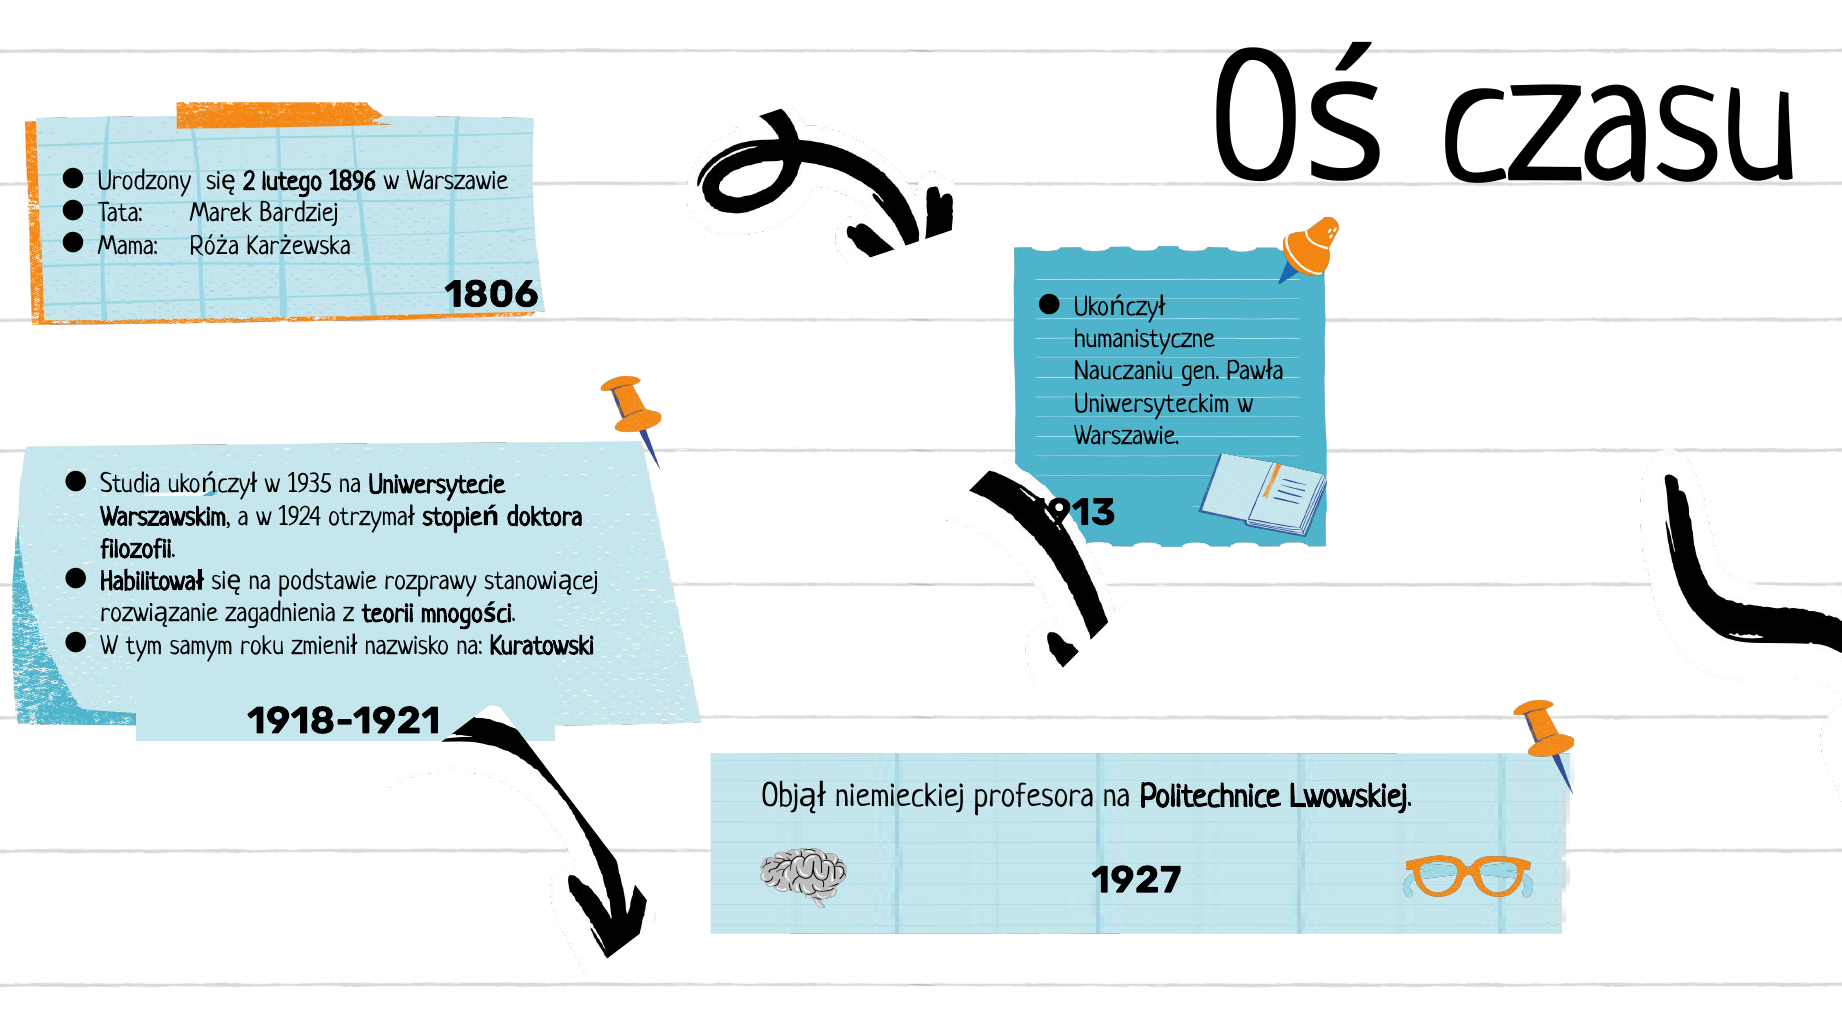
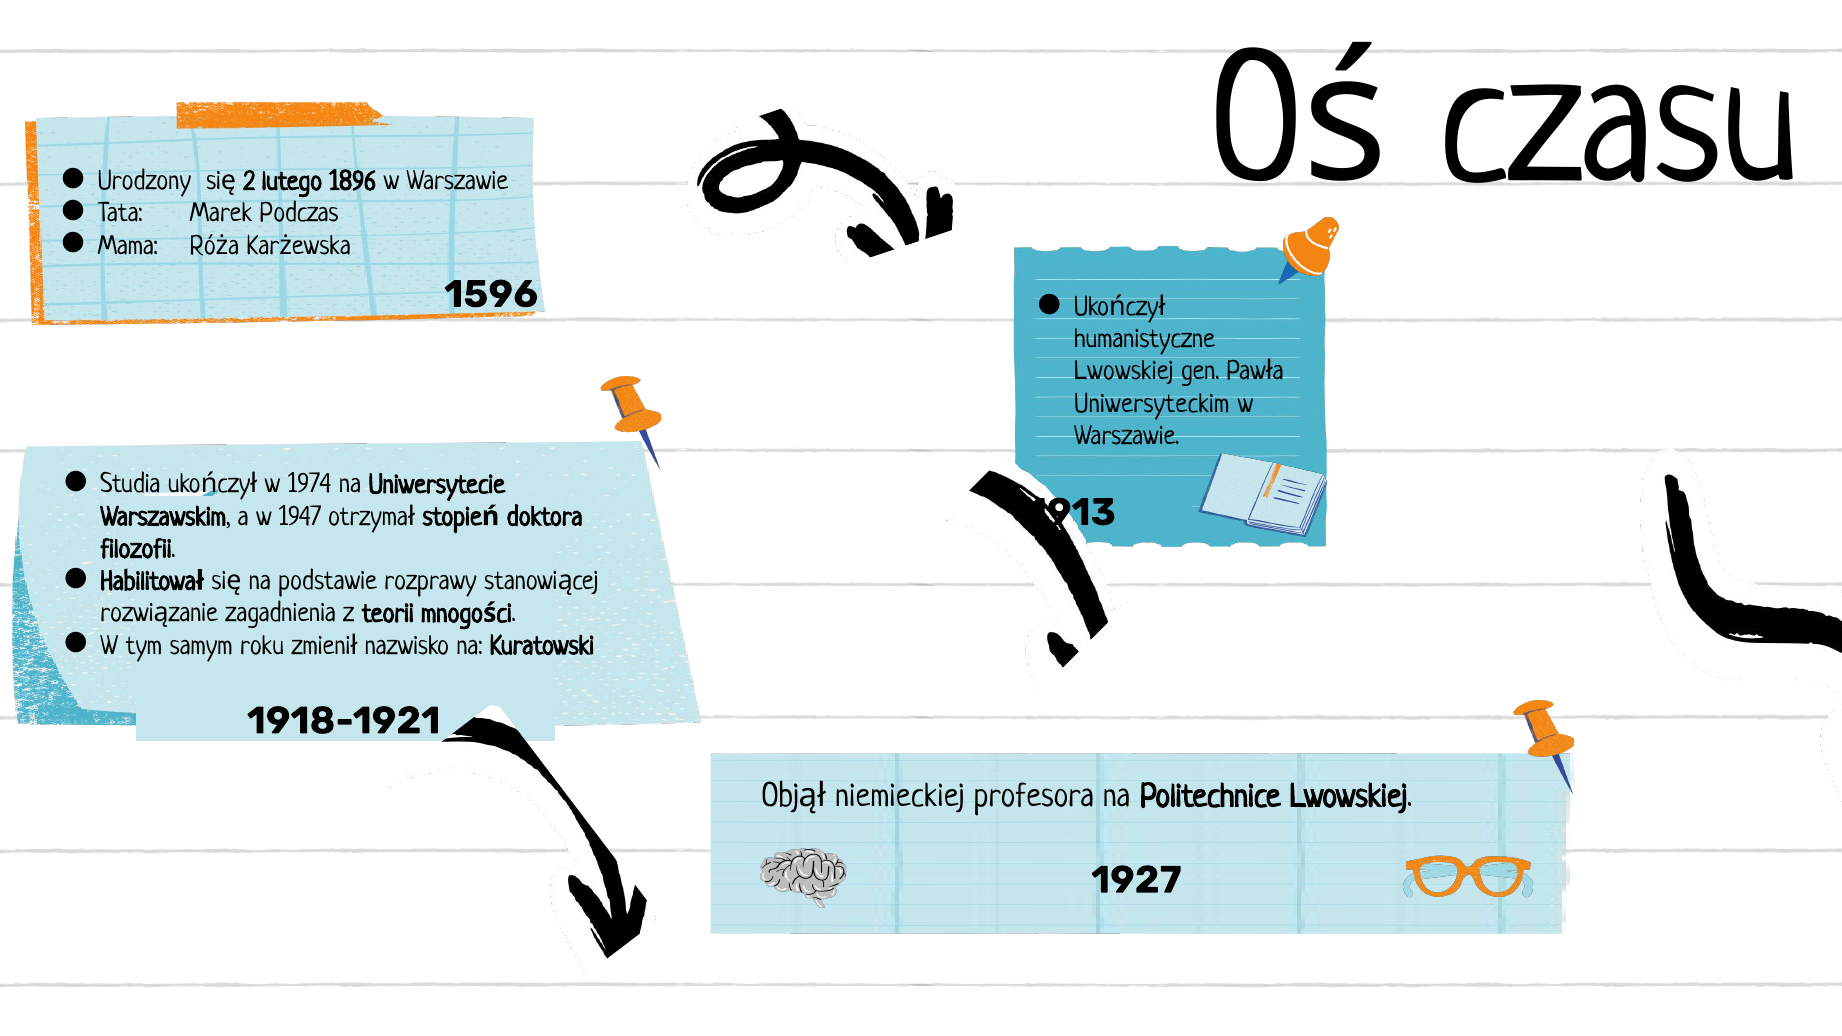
Bardziej: Bardziej -> Podczas
1806: 1806 -> 1596
Nauczaniu at (1124, 371): Nauczaniu -> Lwowskiej
1935: 1935 -> 1974
1924: 1924 -> 1947
